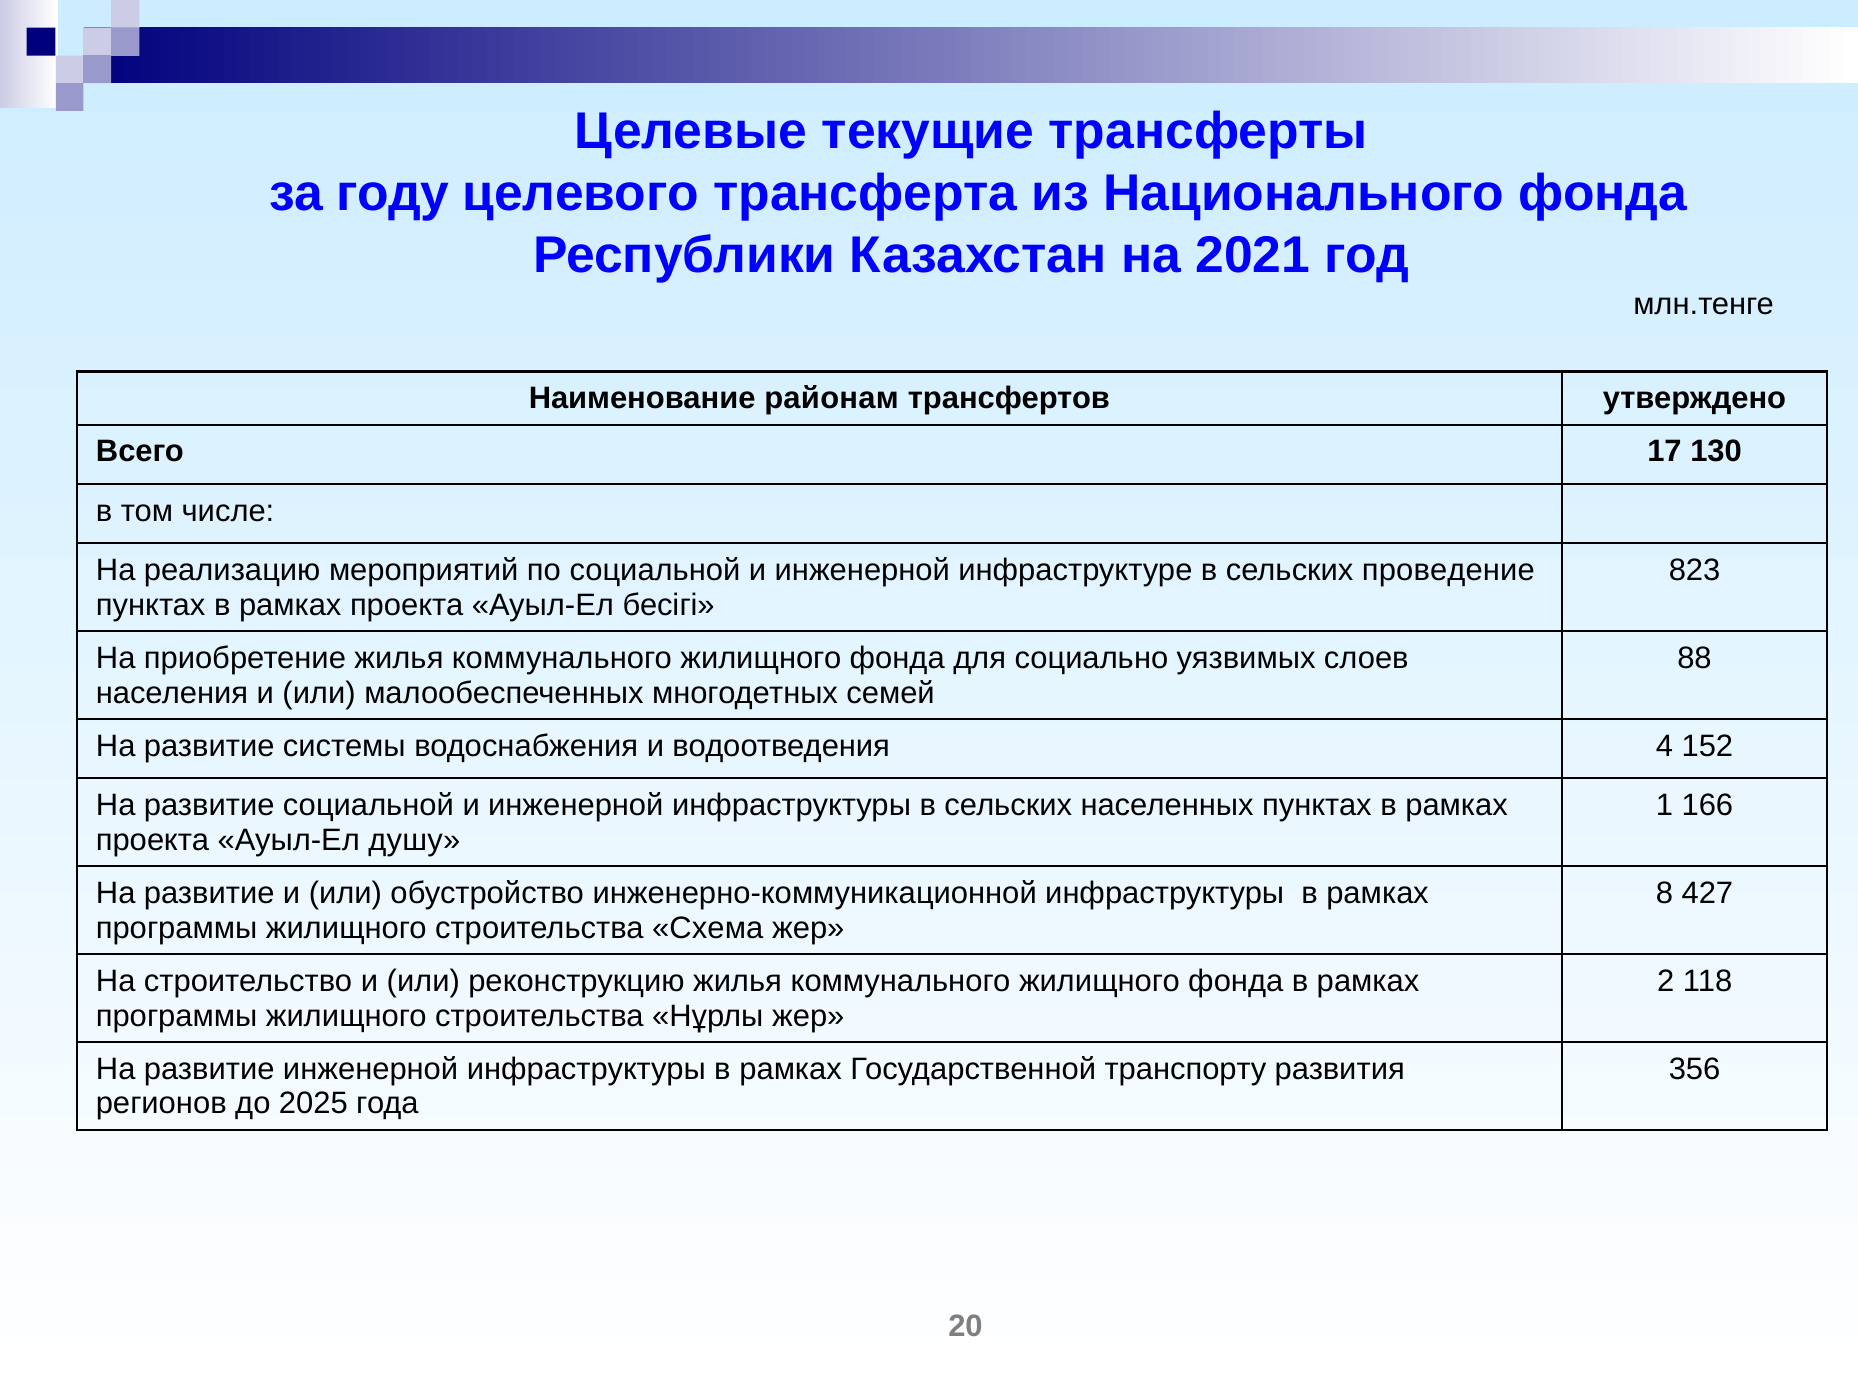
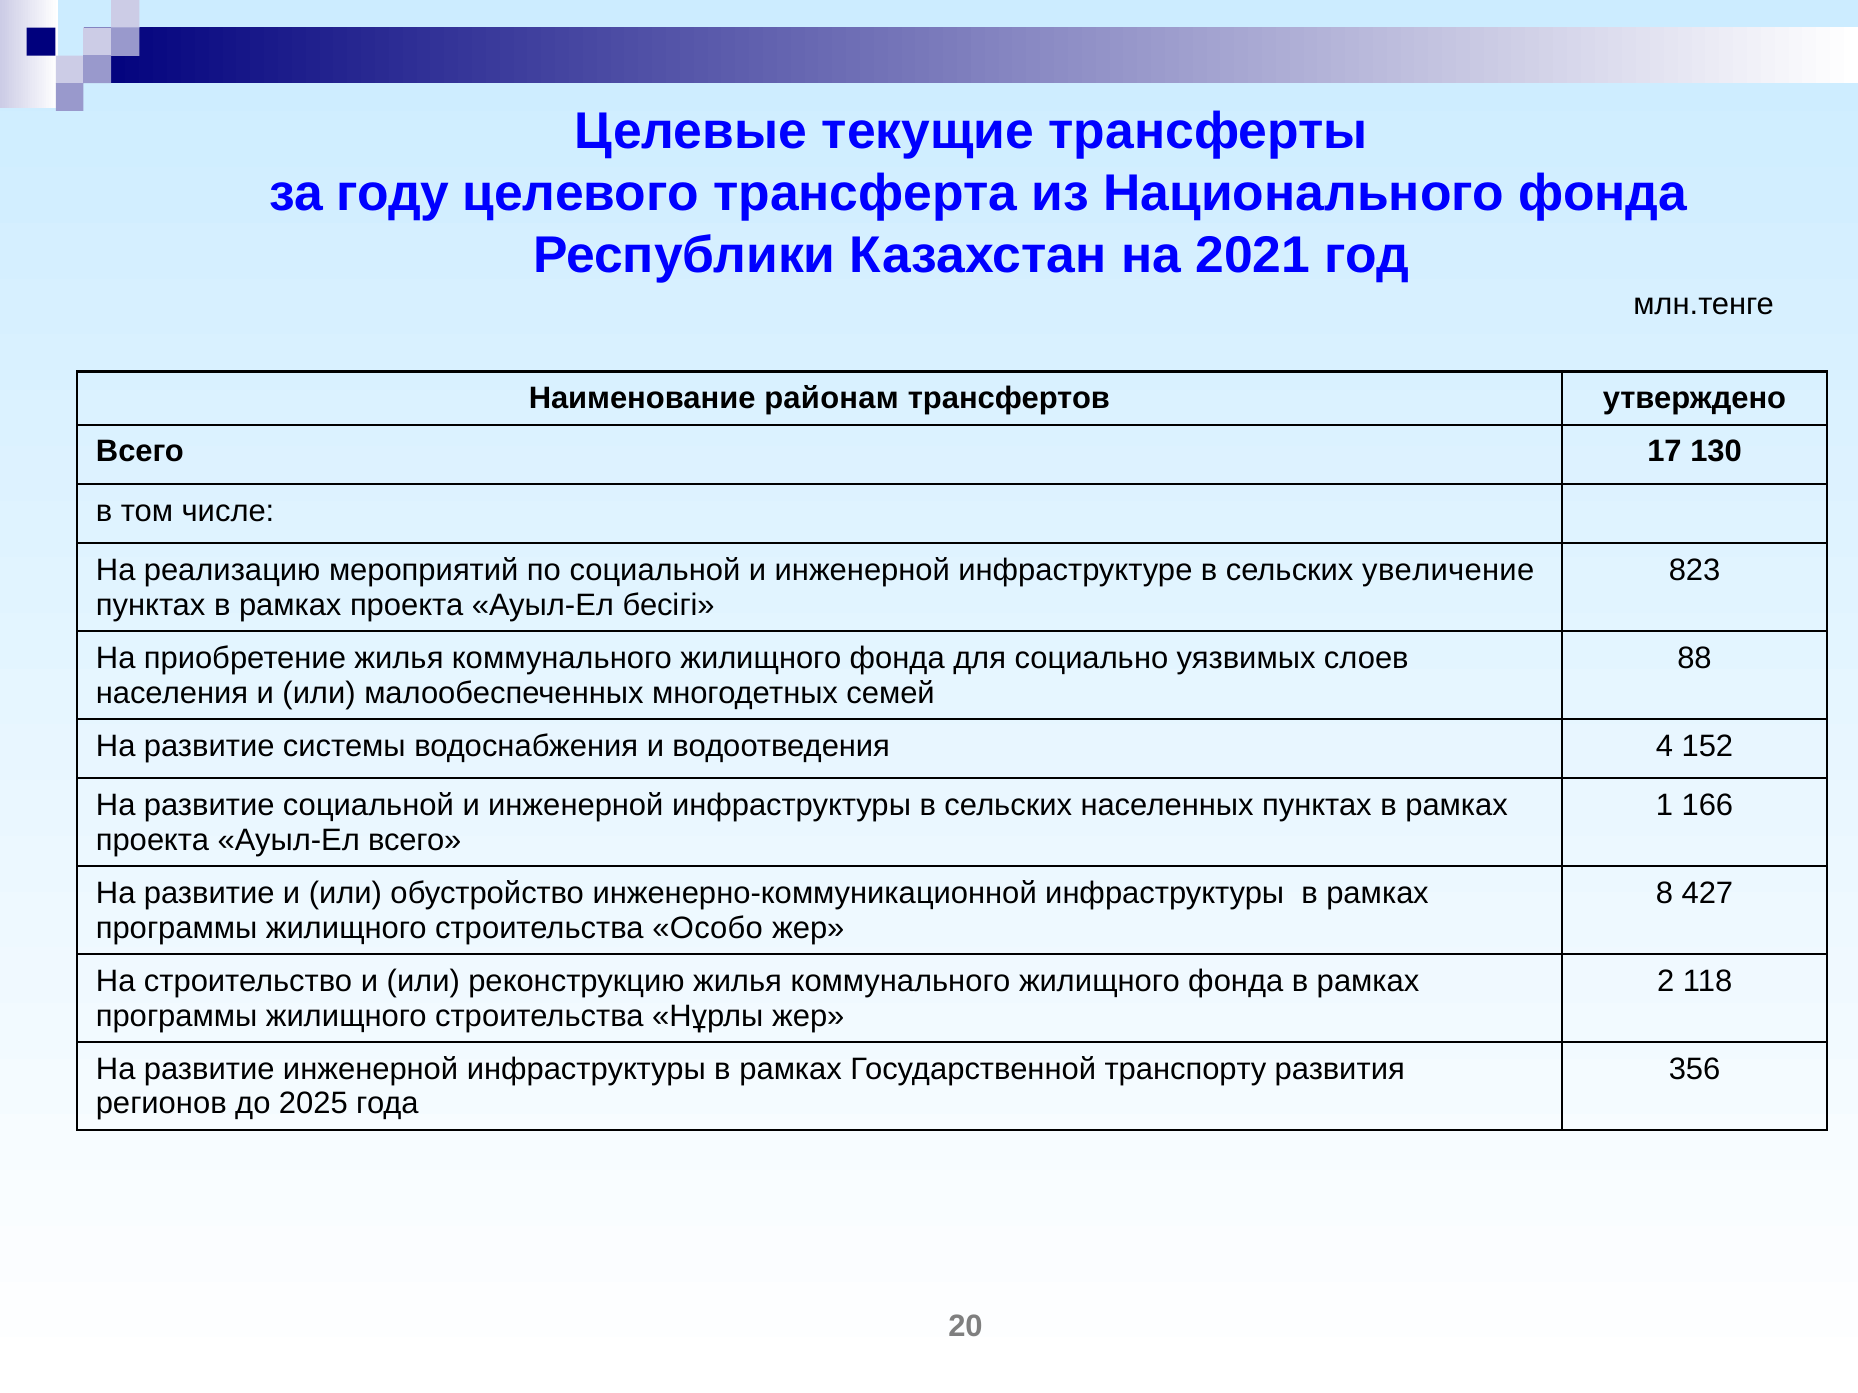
проведение: проведение -> увеличение
Ауыл-Ел душу: душу -> всего
Схема: Схема -> Особо
